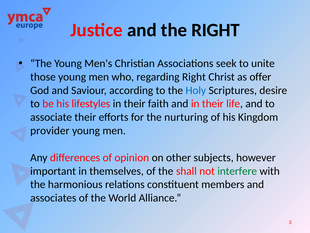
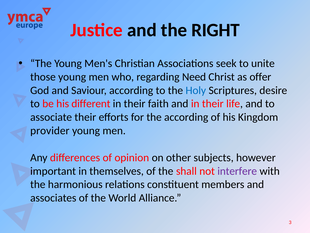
regarding Right: Right -> Need
lifestyles: lifestyles -> different
the nurturing: nurturing -> according
interfere colour: green -> purple
